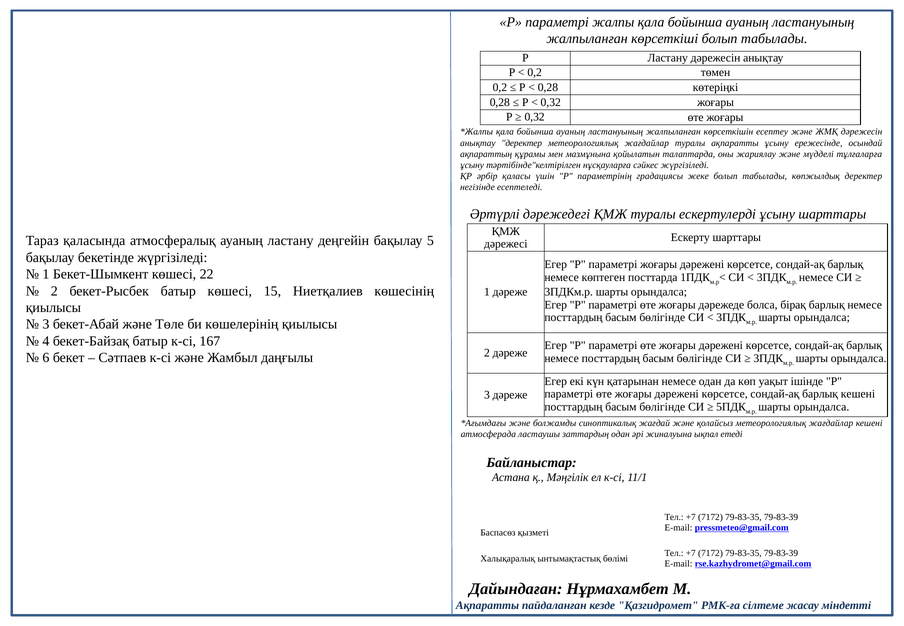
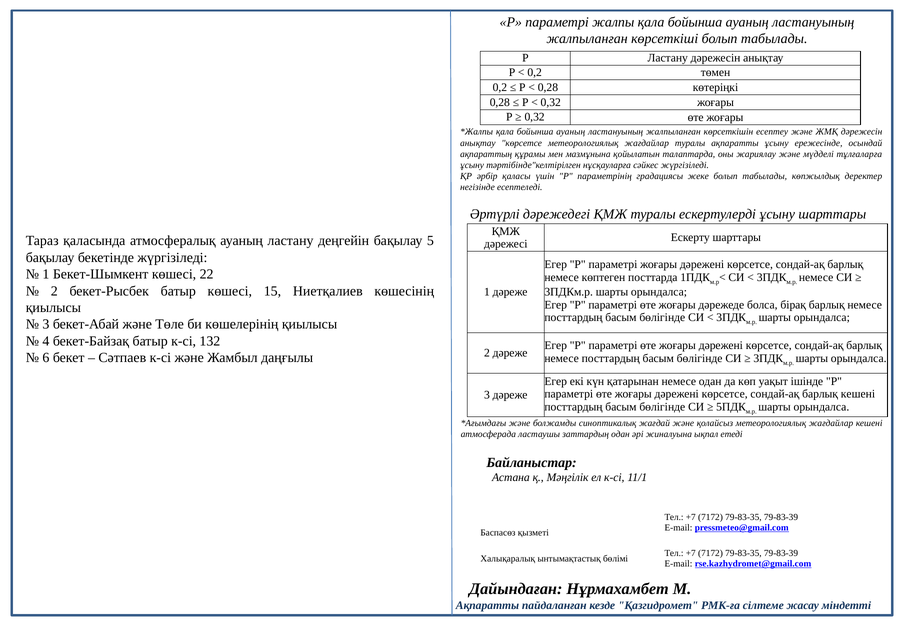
анықтау деректер: деректер -> көрсетсе
167: 167 -> 132
